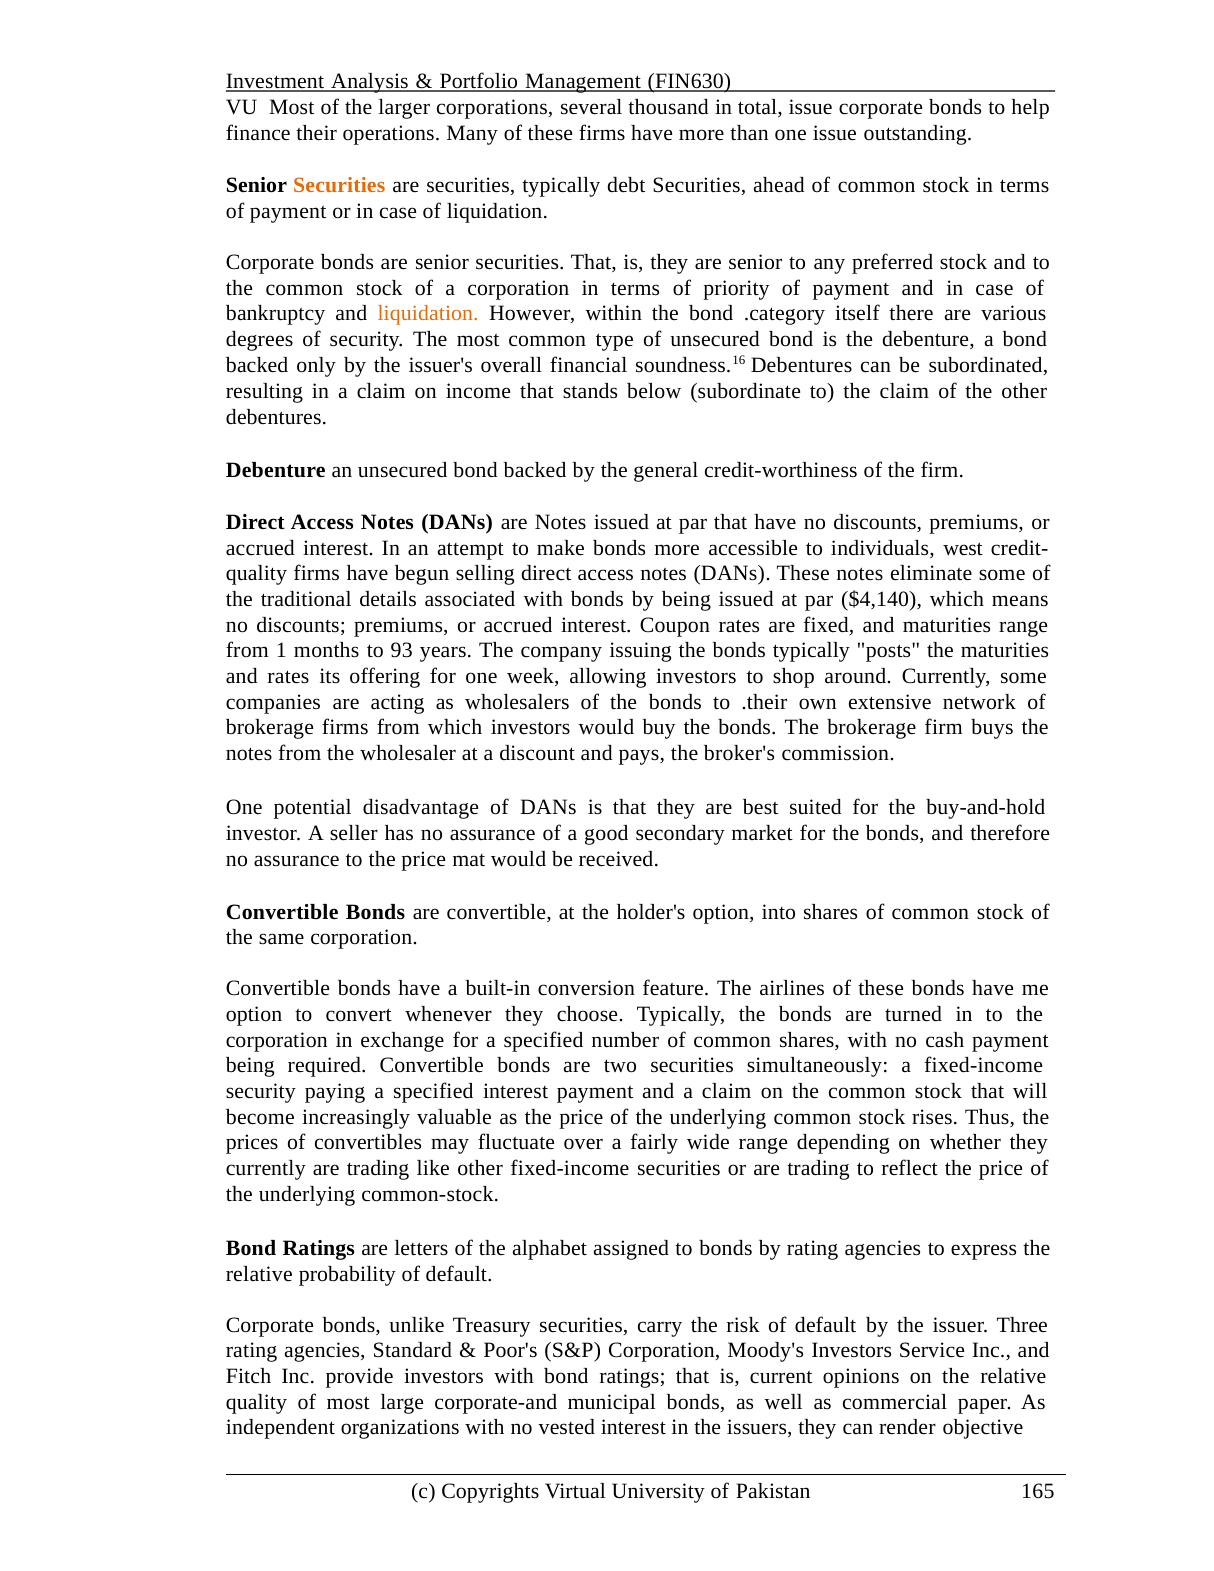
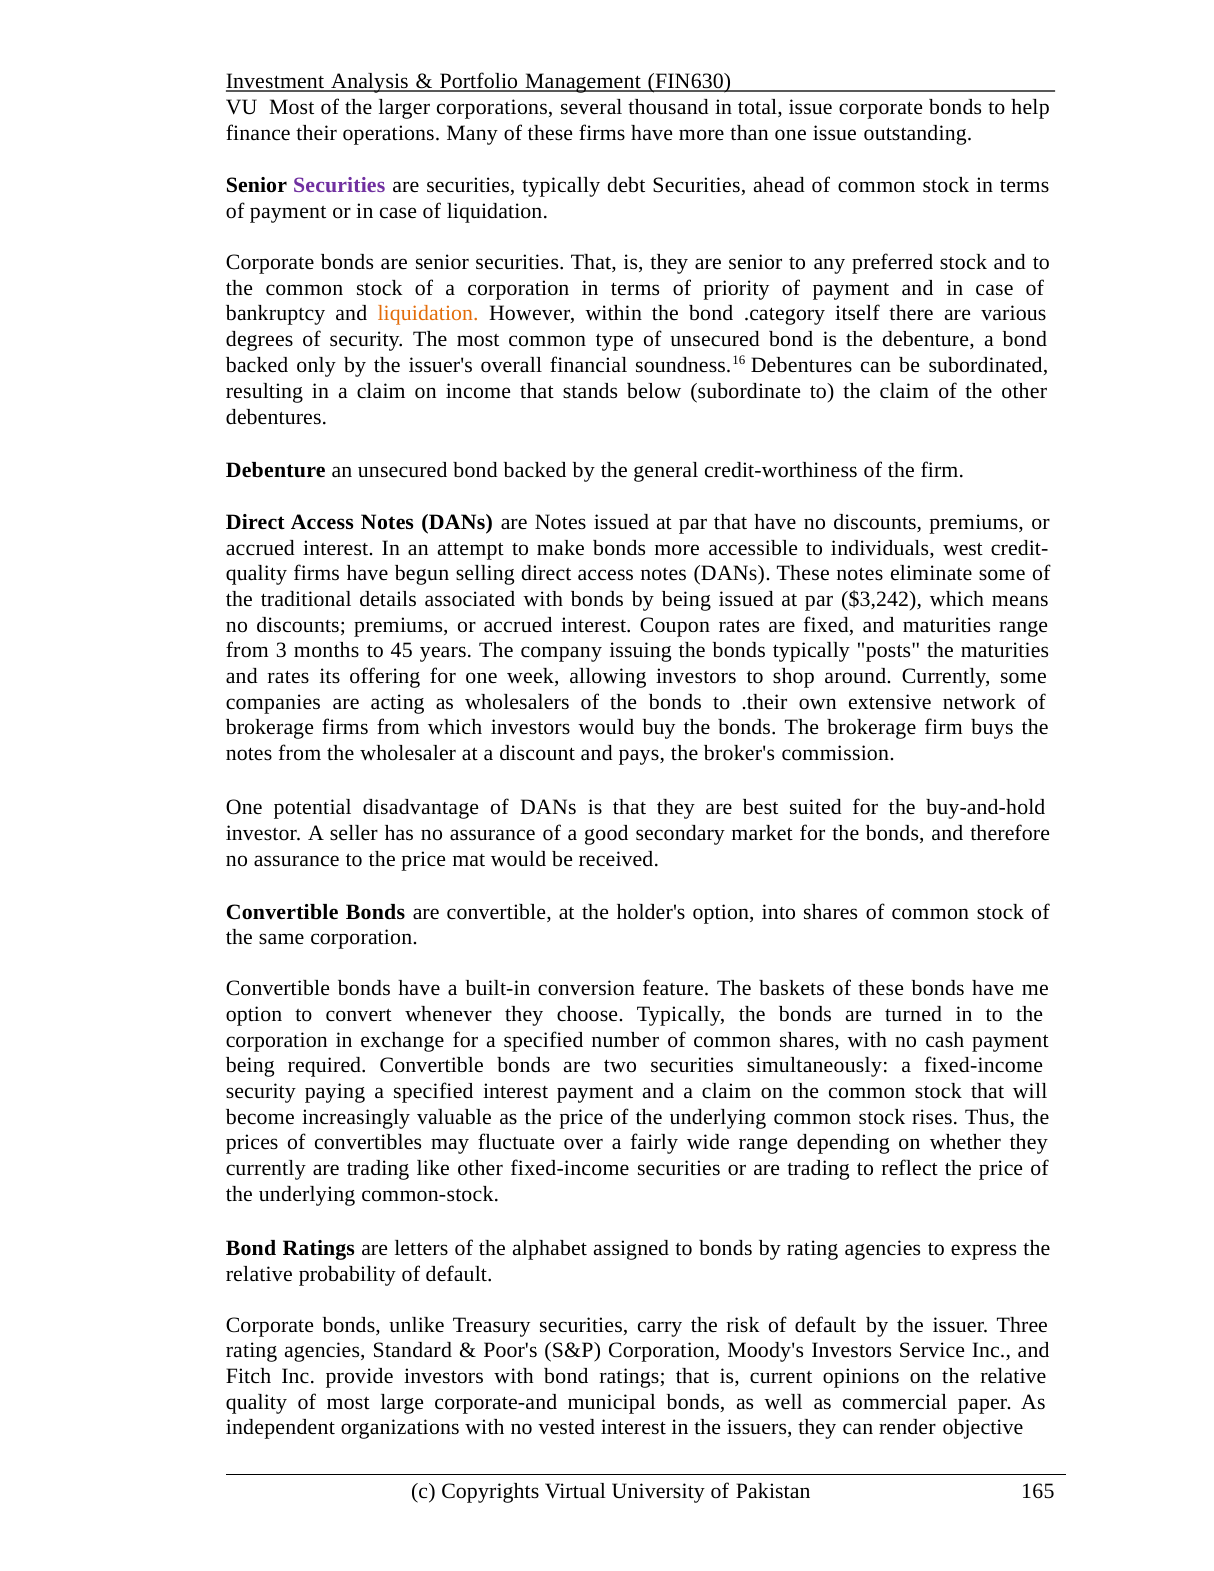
Securities at (339, 186) colour: orange -> purple
$4,140: $4,140 -> $3,242
1: 1 -> 3
93: 93 -> 45
airlines: airlines -> baskets
